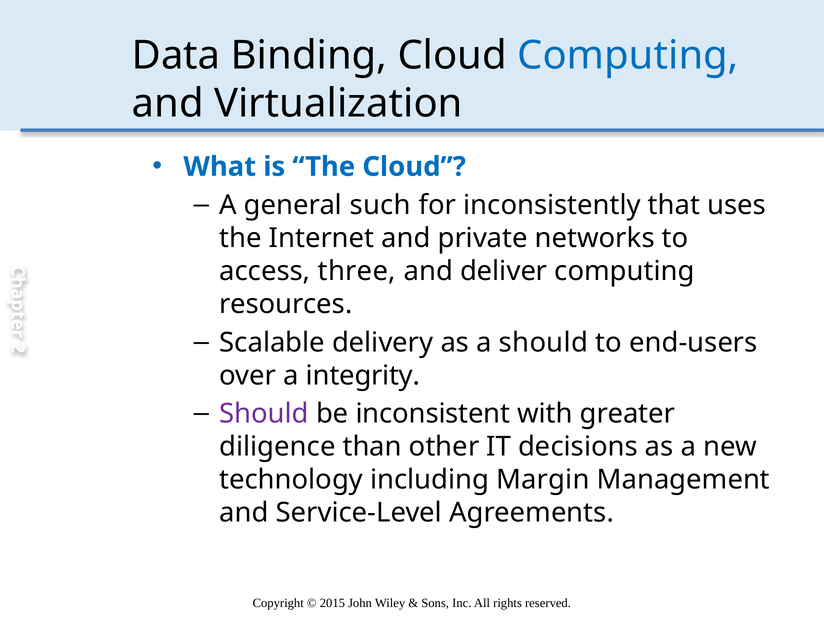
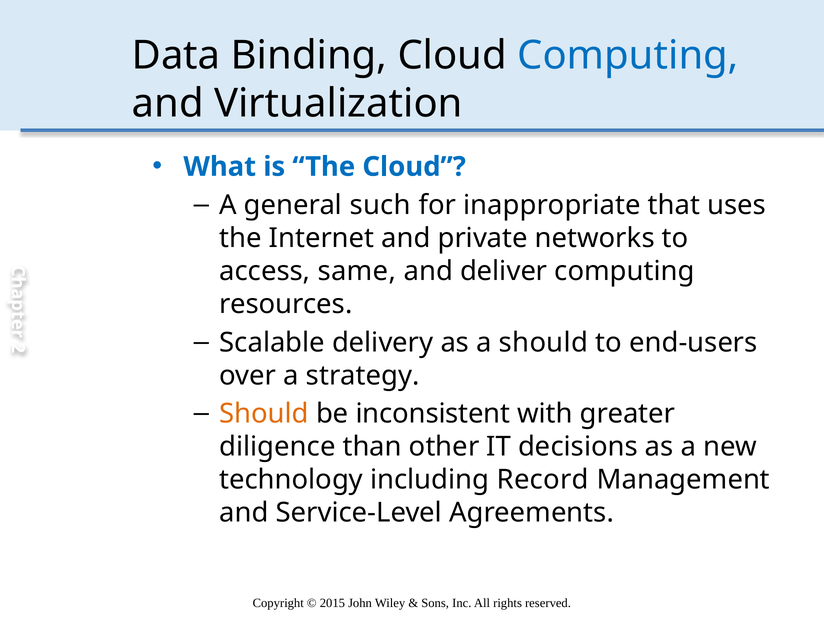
inconsistently: inconsistently -> inappropriate
three: three -> same
integrity: integrity -> strategy
Should at (264, 414) colour: purple -> orange
Margin: Margin -> Record
